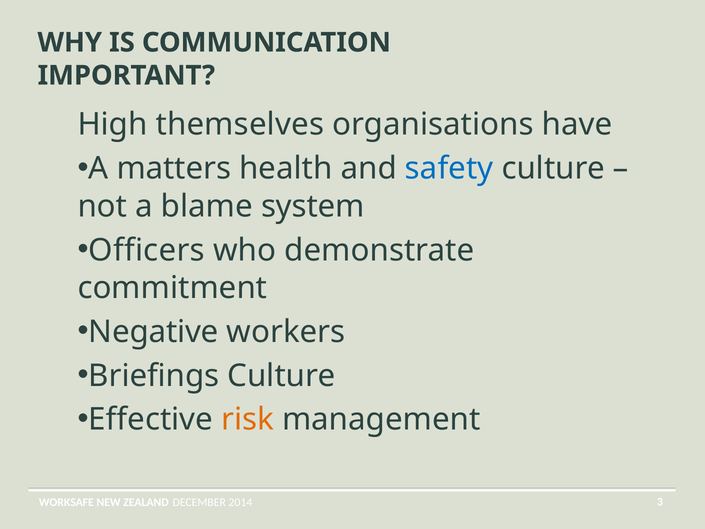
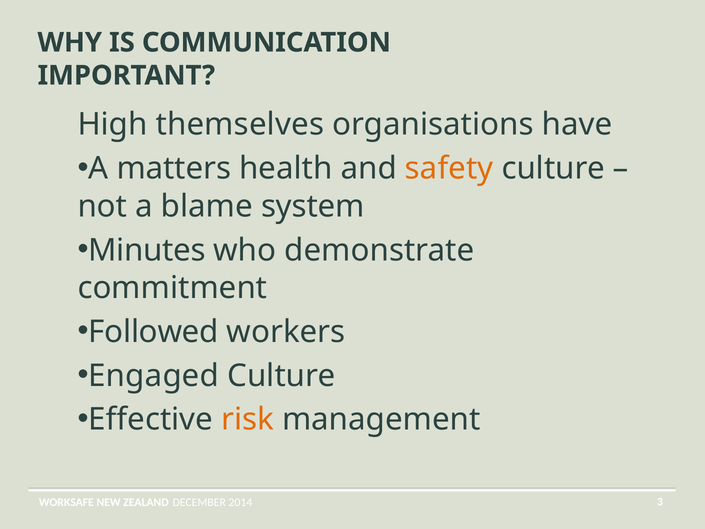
safety colour: blue -> orange
Officers: Officers -> Minutes
Negative: Negative -> Followed
Briefings: Briefings -> Engaged
